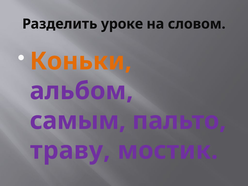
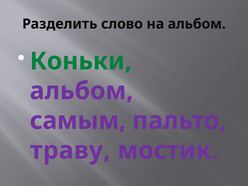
уроке: уроке -> слово
на словом: словом -> альбом
Коньки colour: orange -> green
